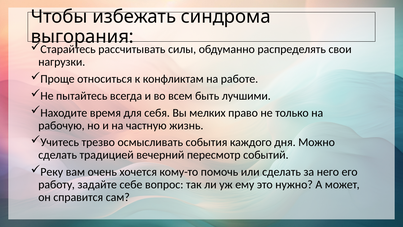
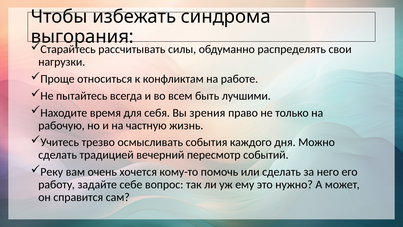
мелких: мелких -> зрения
